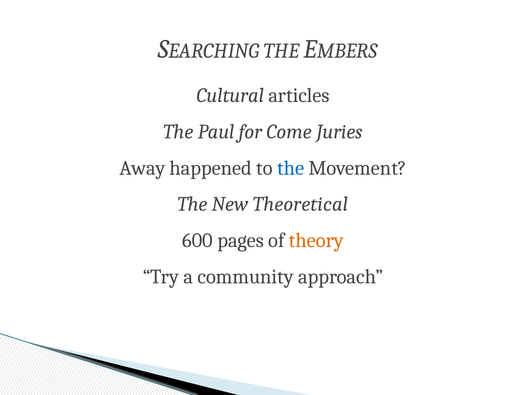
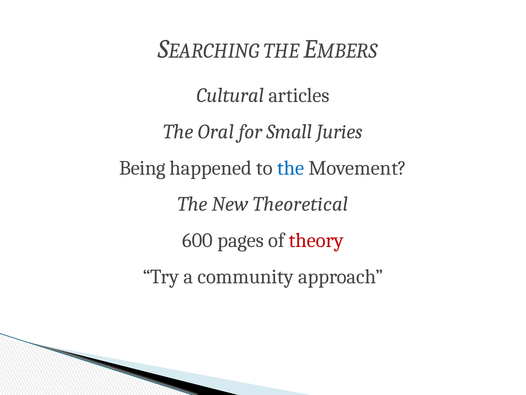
Paul: Paul -> Oral
Come: Come -> Small
Away: Away -> Being
theory colour: orange -> red
